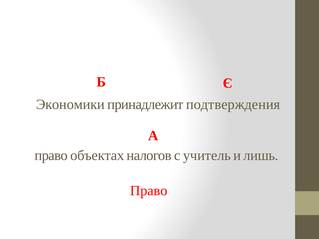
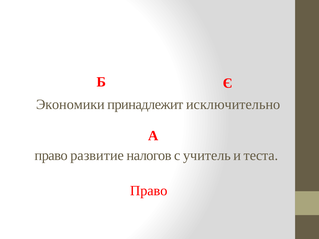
подтверждения: подтверждения -> исключительно
объектах: объектах -> развитие
лишь: лишь -> теста
